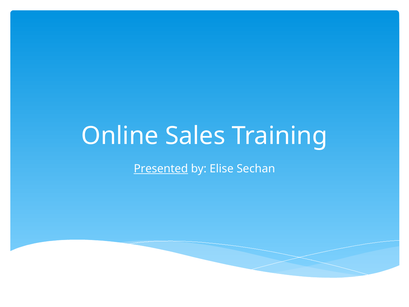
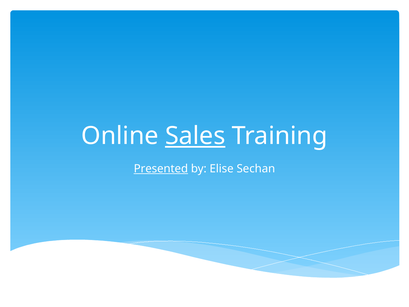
Sales underline: none -> present
